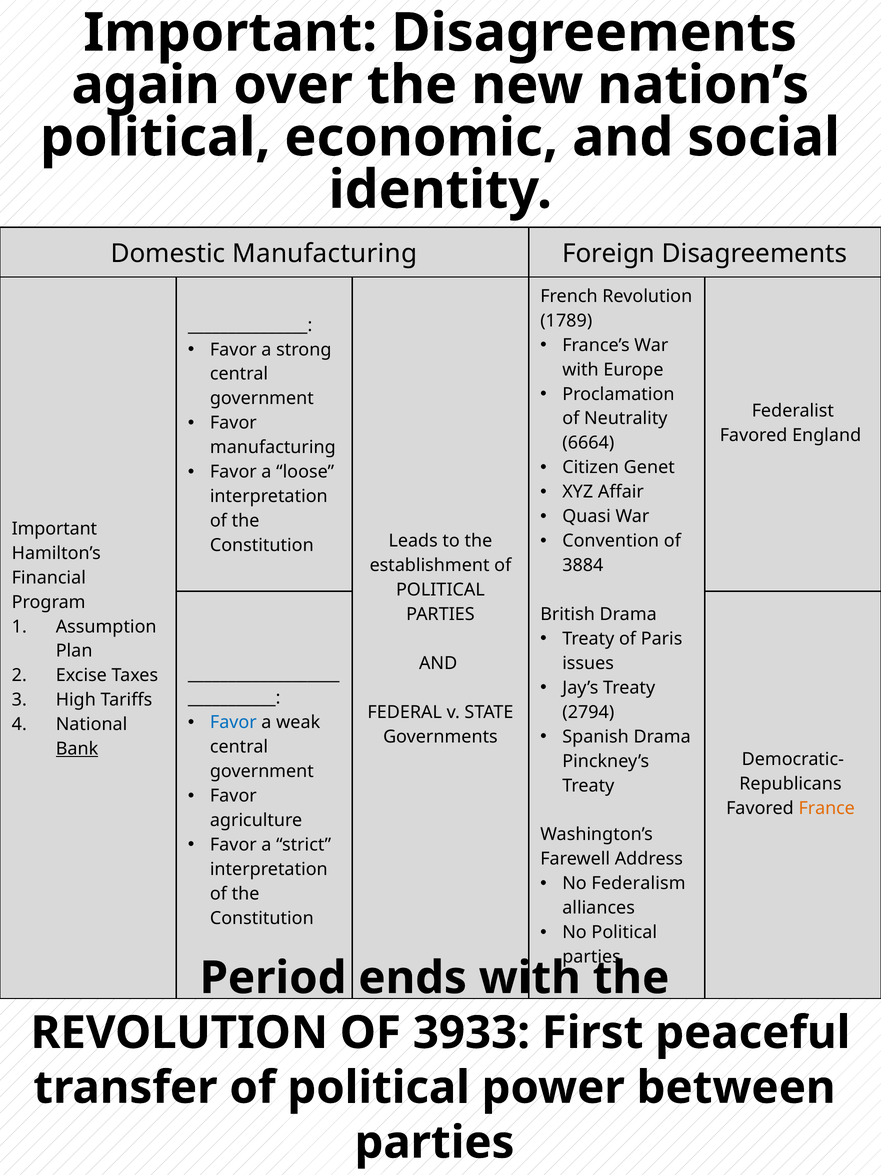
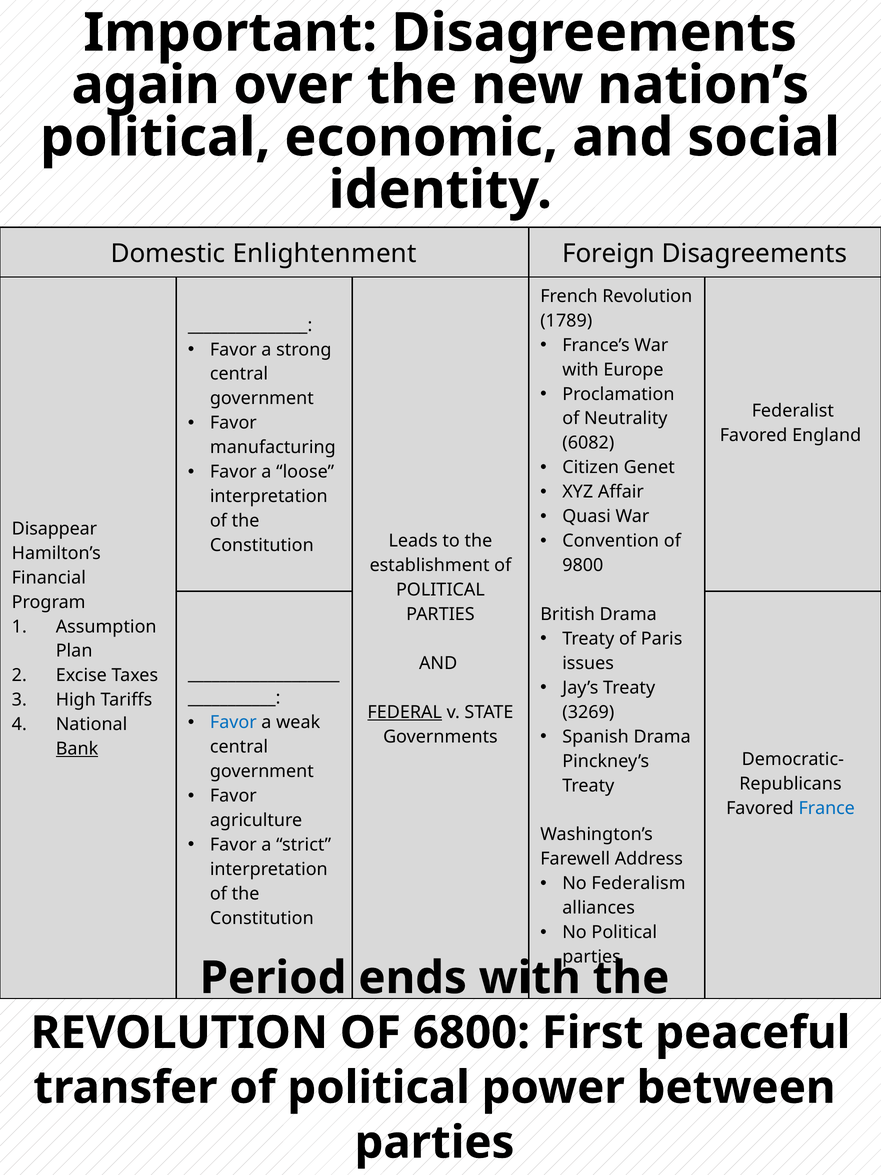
Domestic Manufacturing: Manufacturing -> Enlightenment
6664: 6664 -> 6082
Important at (54, 529): Important -> Disappear
3884: 3884 -> 9800
FEDERAL underline: none -> present
2794: 2794 -> 3269
France colour: orange -> blue
3933: 3933 -> 6800
